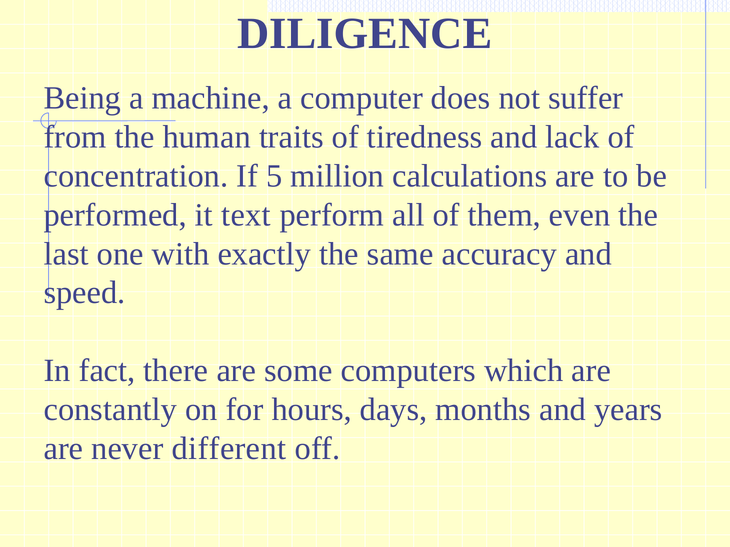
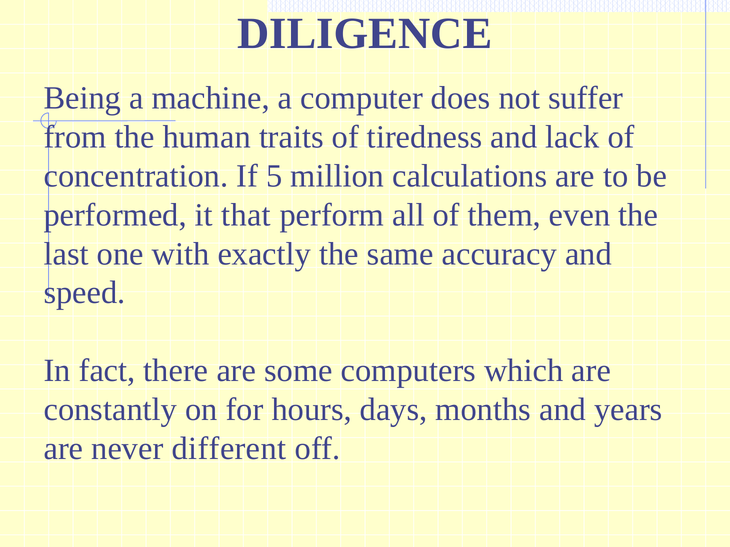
text: text -> that
